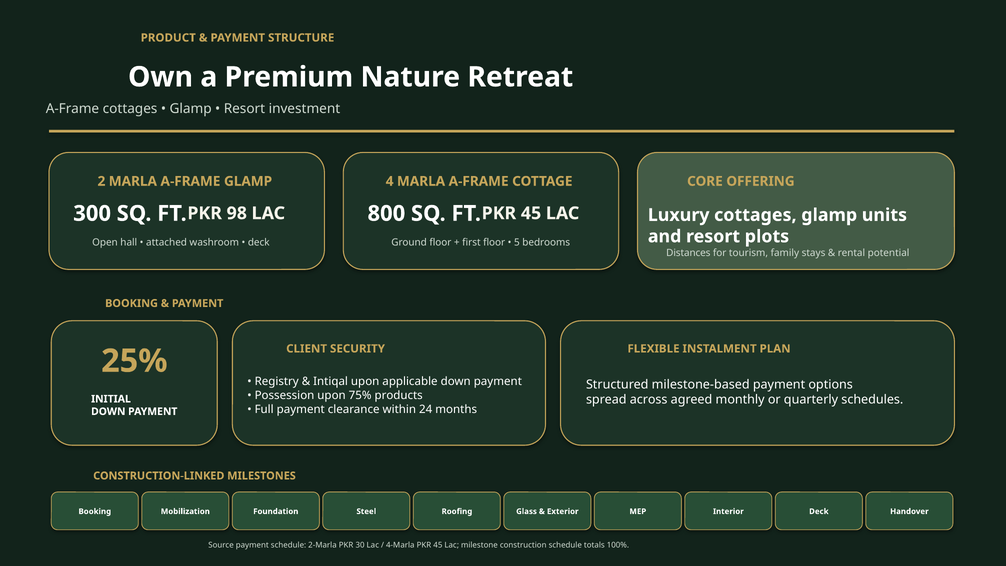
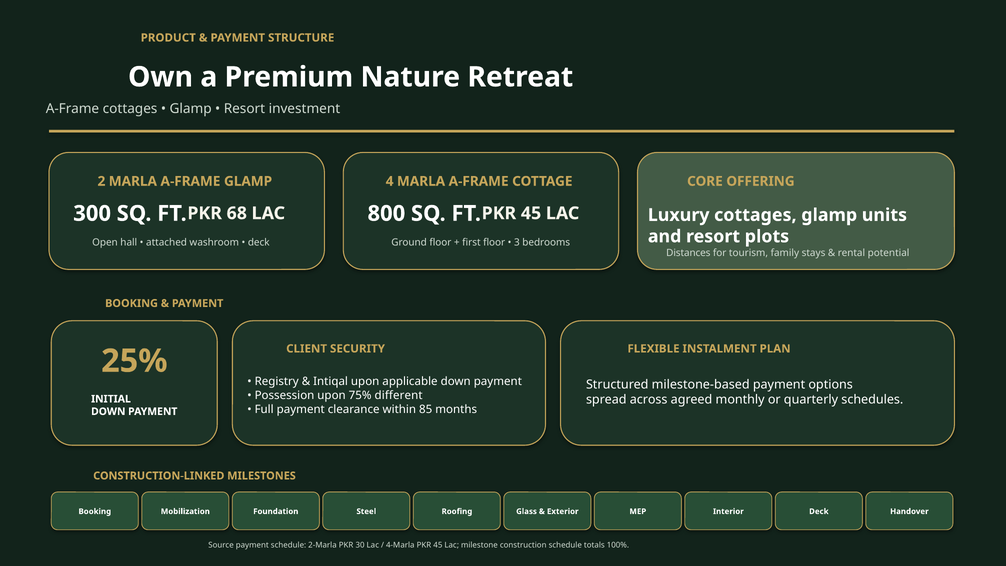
98: 98 -> 68
5: 5 -> 3
products: products -> different
24: 24 -> 85
